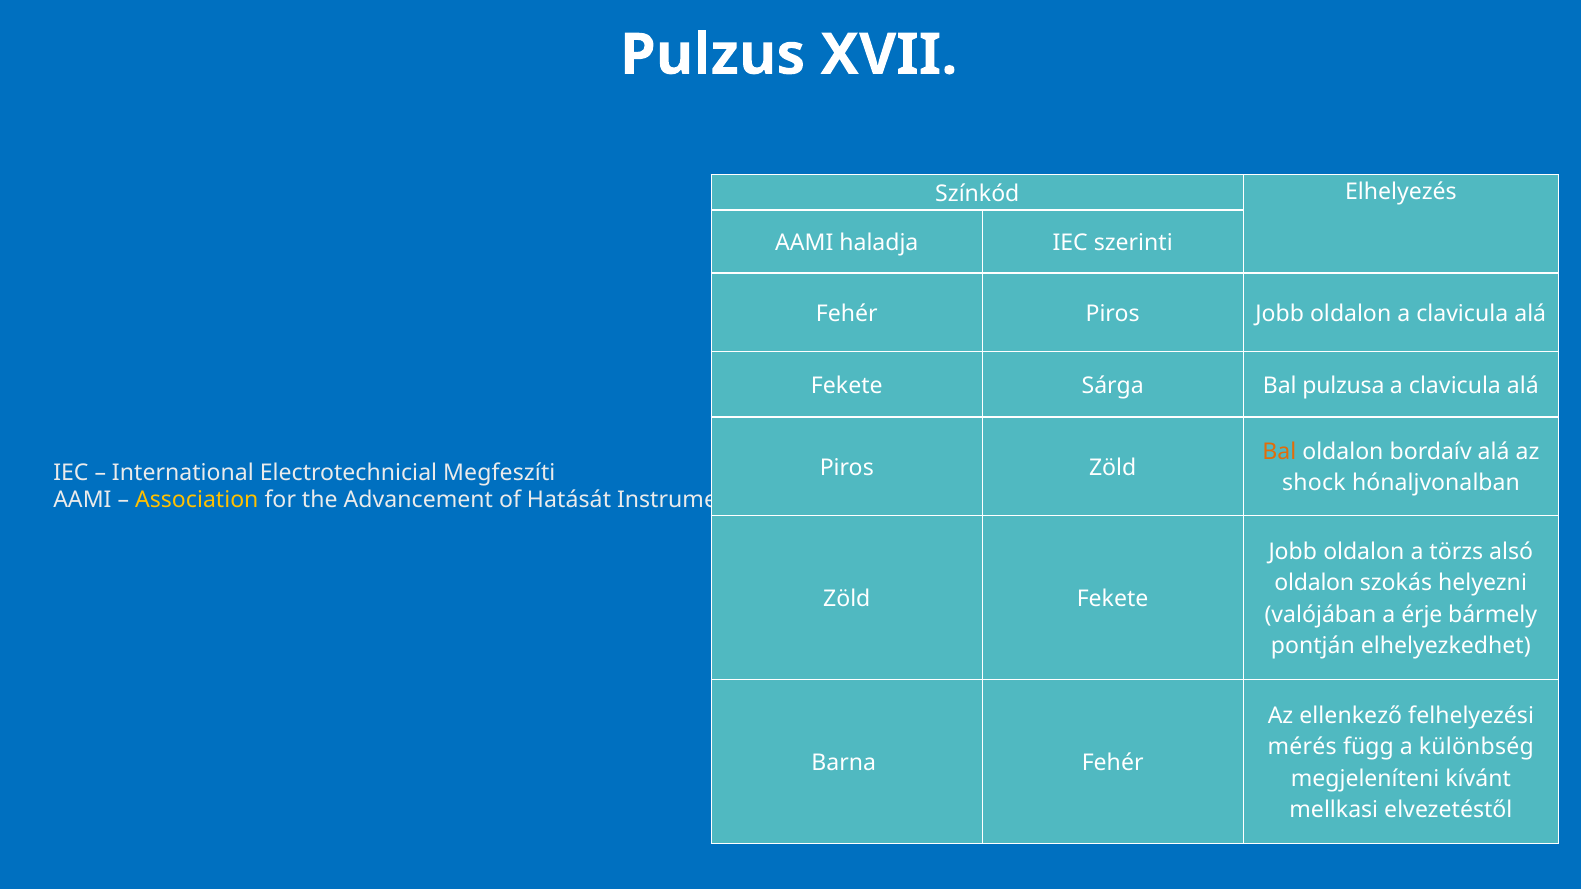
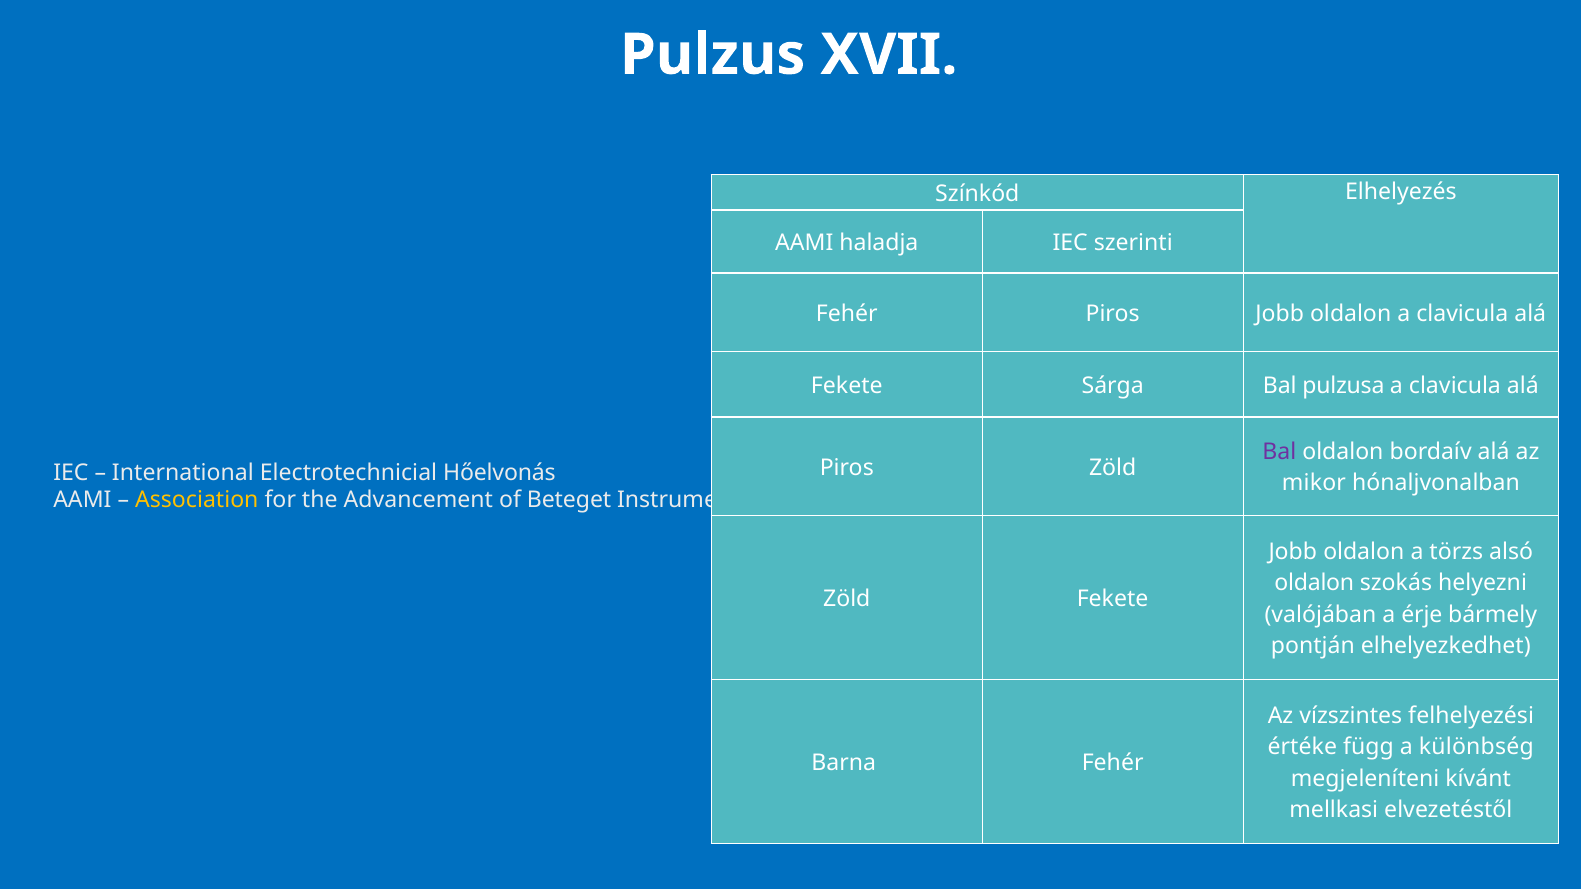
Bal at (1279, 452) colour: orange -> purple
Megfeszíti: Megfeszíti -> Hőelvonás
shock: shock -> mikor
Hatását: Hatását -> Beteget
ellenkező: ellenkező -> vízszintes
mérés: mérés -> értéke
